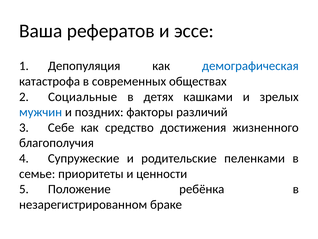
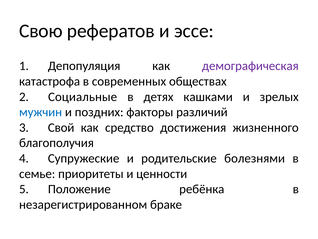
Ваша: Ваша -> Свою
демографическая colour: blue -> purple
Себе: Себе -> Свой
пеленками: пеленками -> болезнями
